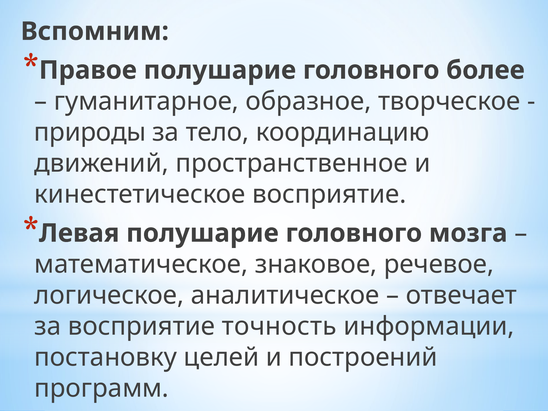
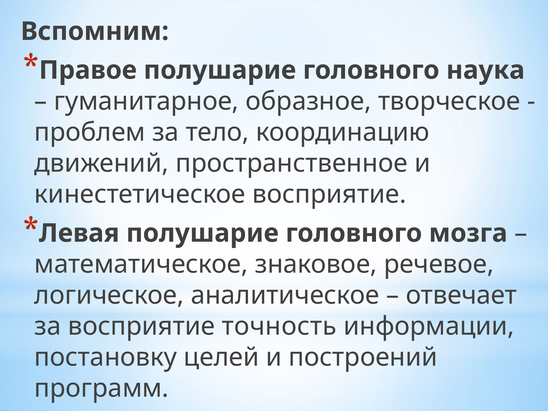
более: более -> наука
природы: природы -> проблем
